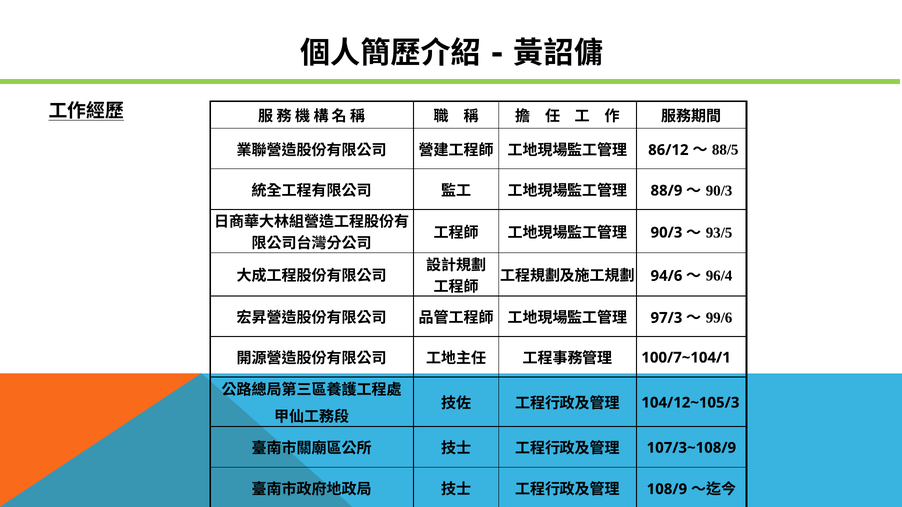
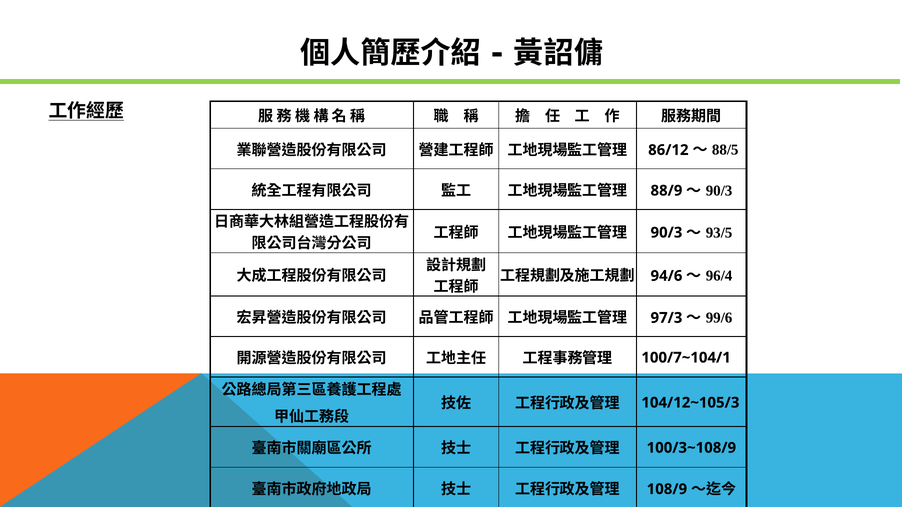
107/3~108/9: 107/3~108/9 -> 100/3~108/9
